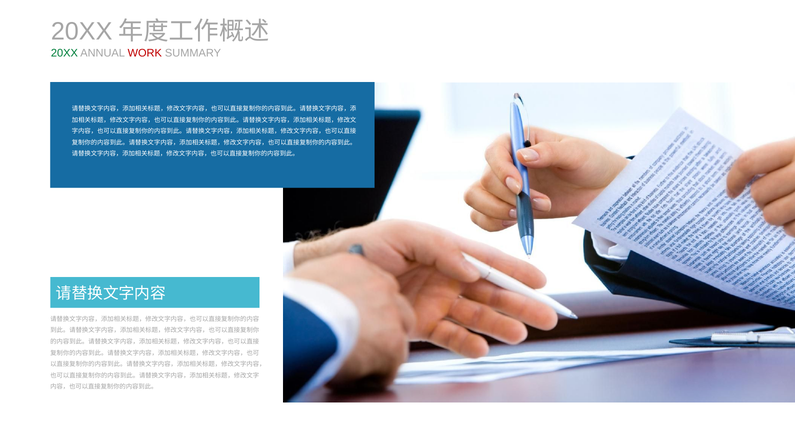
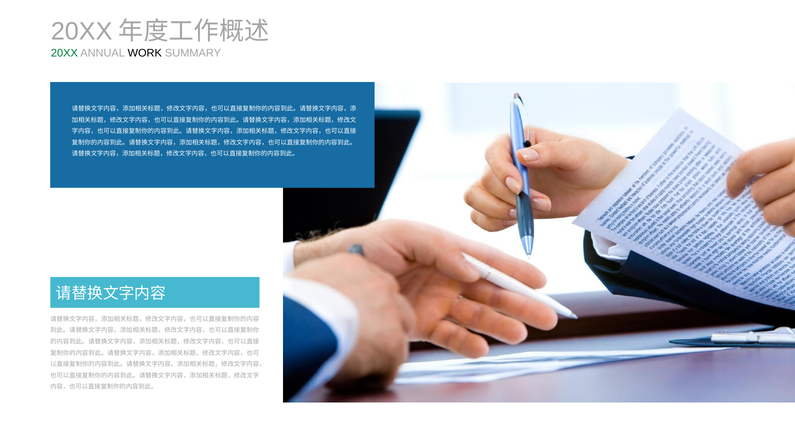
WORK colour: red -> black
